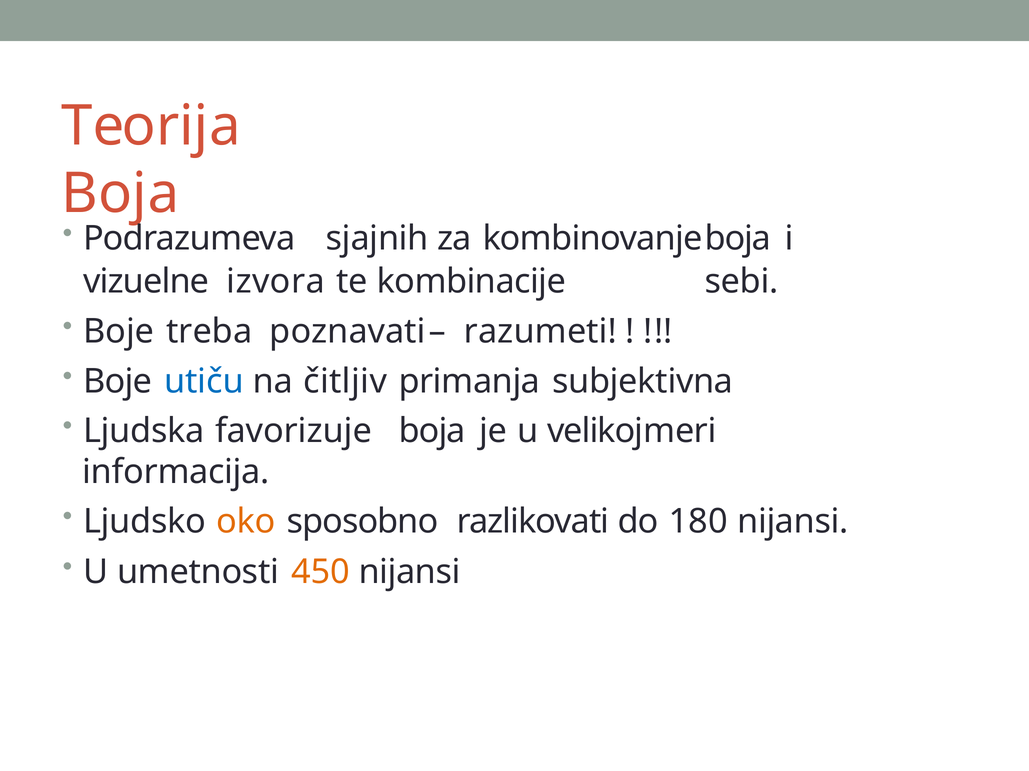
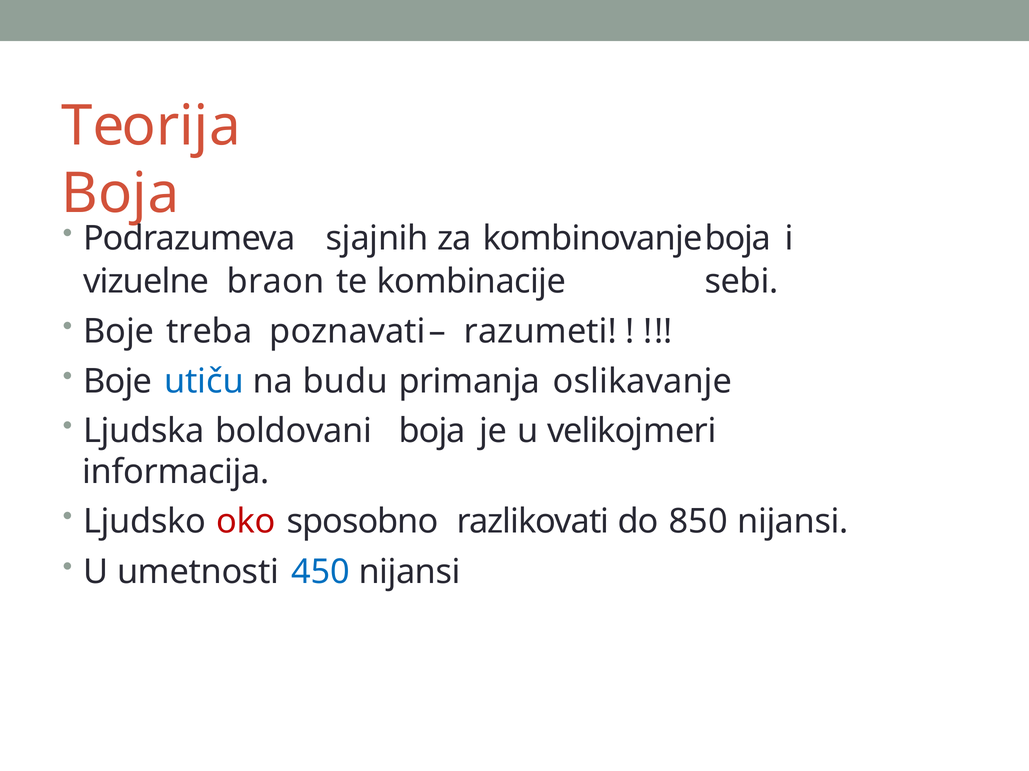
izvora: izvora -> braon
čitljiv: čitljiv -> budu
subjektivna: subjektivna -> oslikavanje
favorizuje: favorizuje -> boldovani
oko colour: orange -> red
180: 180 -> 850
450 colour: orange -> blue
